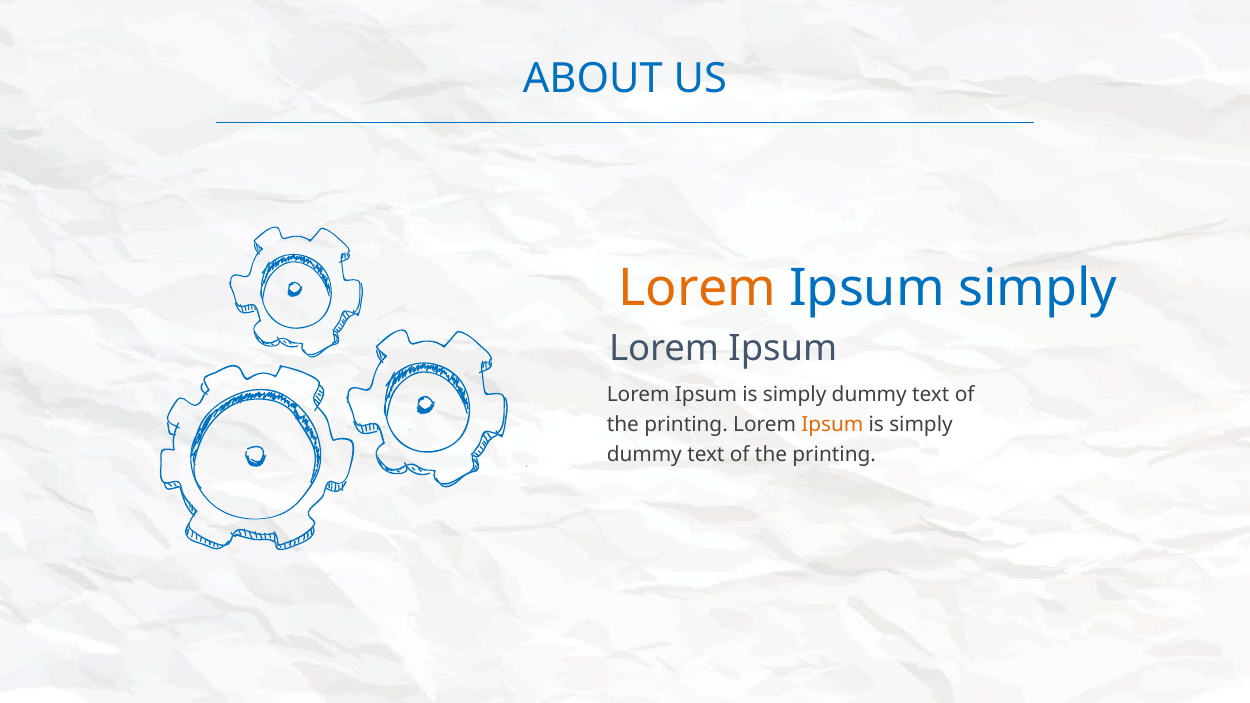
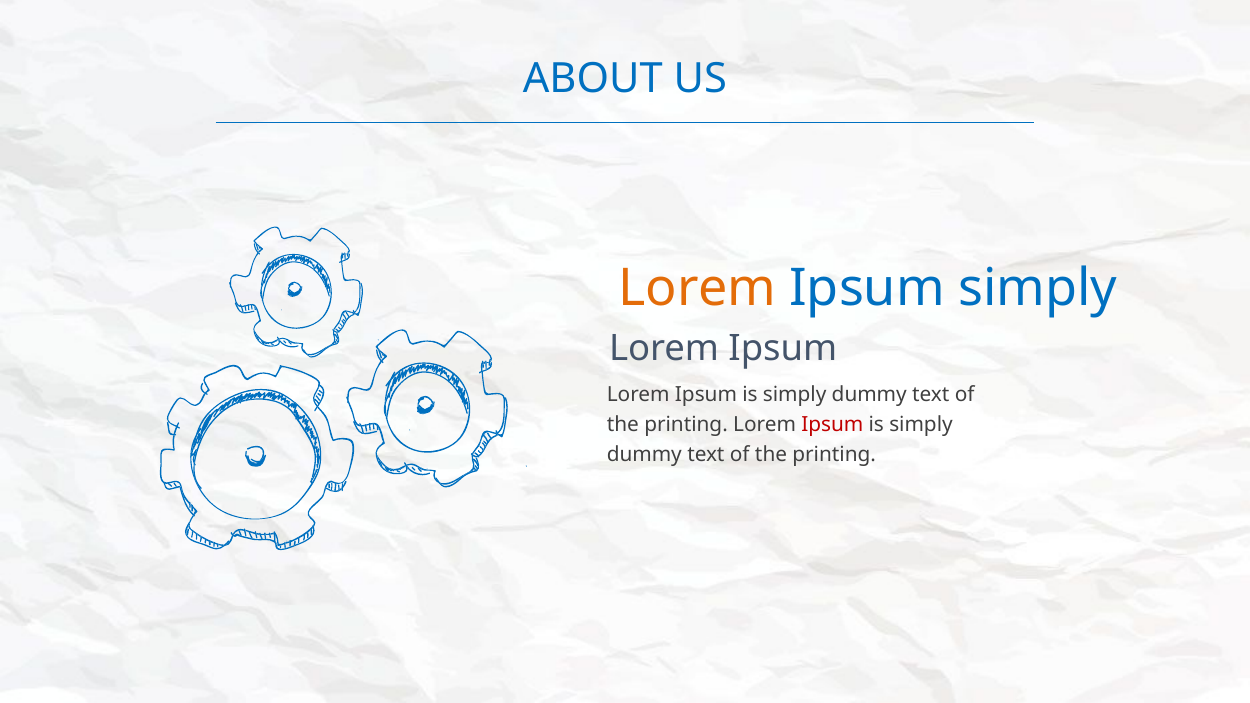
Ipsum at (832, 425) colour: orange -> red
